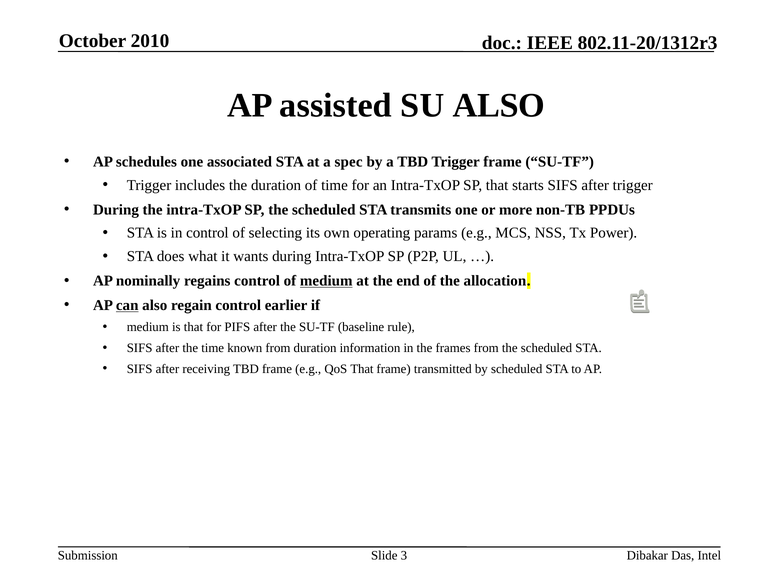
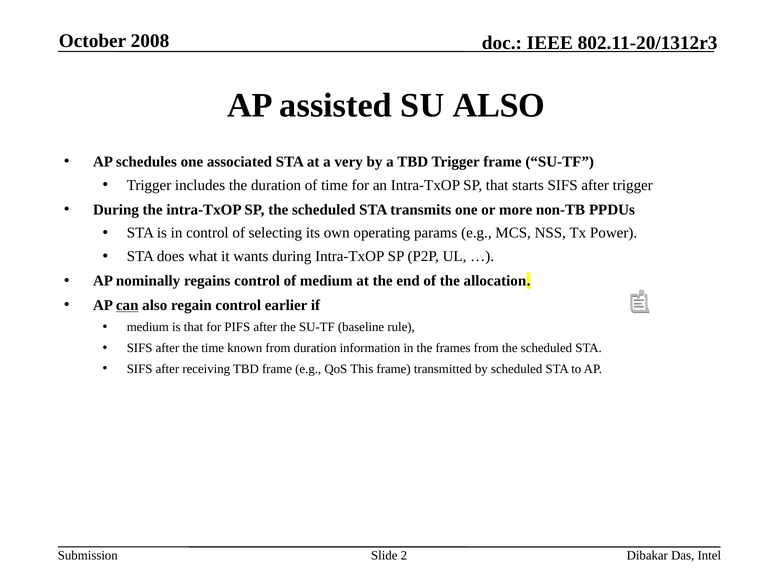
2010: 2010 -> 2008
spec: spec -> very
medium at (326, 281) underline: present -> none
QoS That: That -> This
3: 3 -> 2
